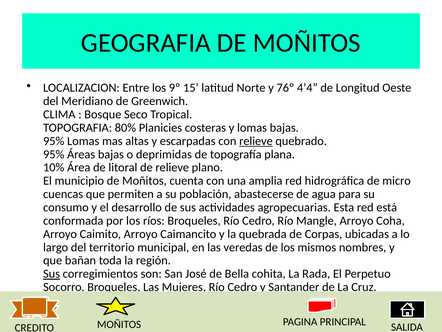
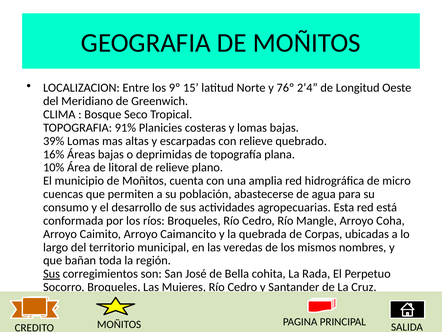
4’4: 4’4 -> 2’4
80%: 80% -> 91%
95% at (54, 141): 95% -> 39%
relieve at (256, 141) underline: present -> none
95% at (54, 154): 95% -> 16%
